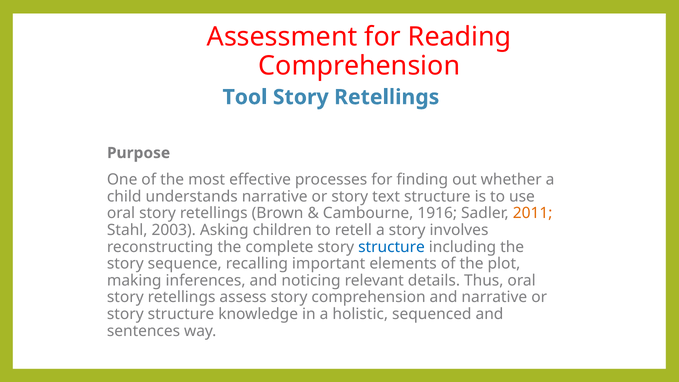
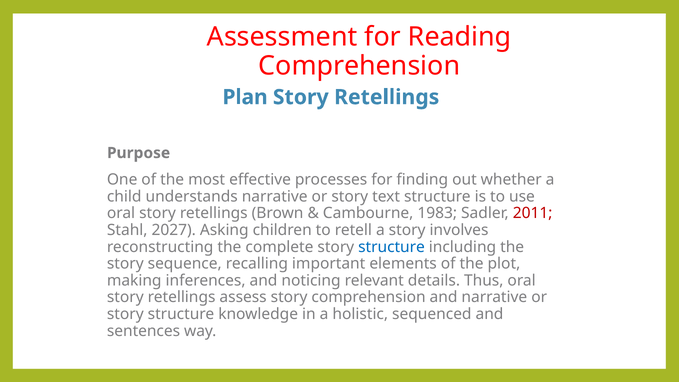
Tool: Tool -> Plan
1916: 1916 -> 1983
2011 colour: orange -> red
2003: 2003 -> 2027
